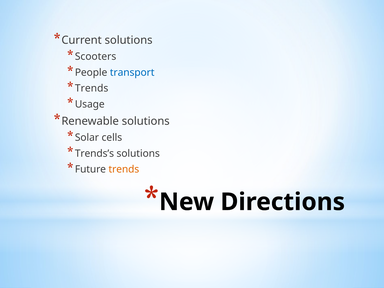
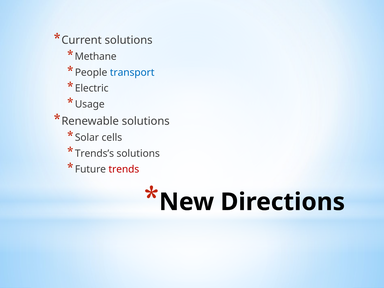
Scooters: Scooters -> Methane
Trends at (92, 88): Trends -> Electric
trends at (124, 169) colour: orange -> red
